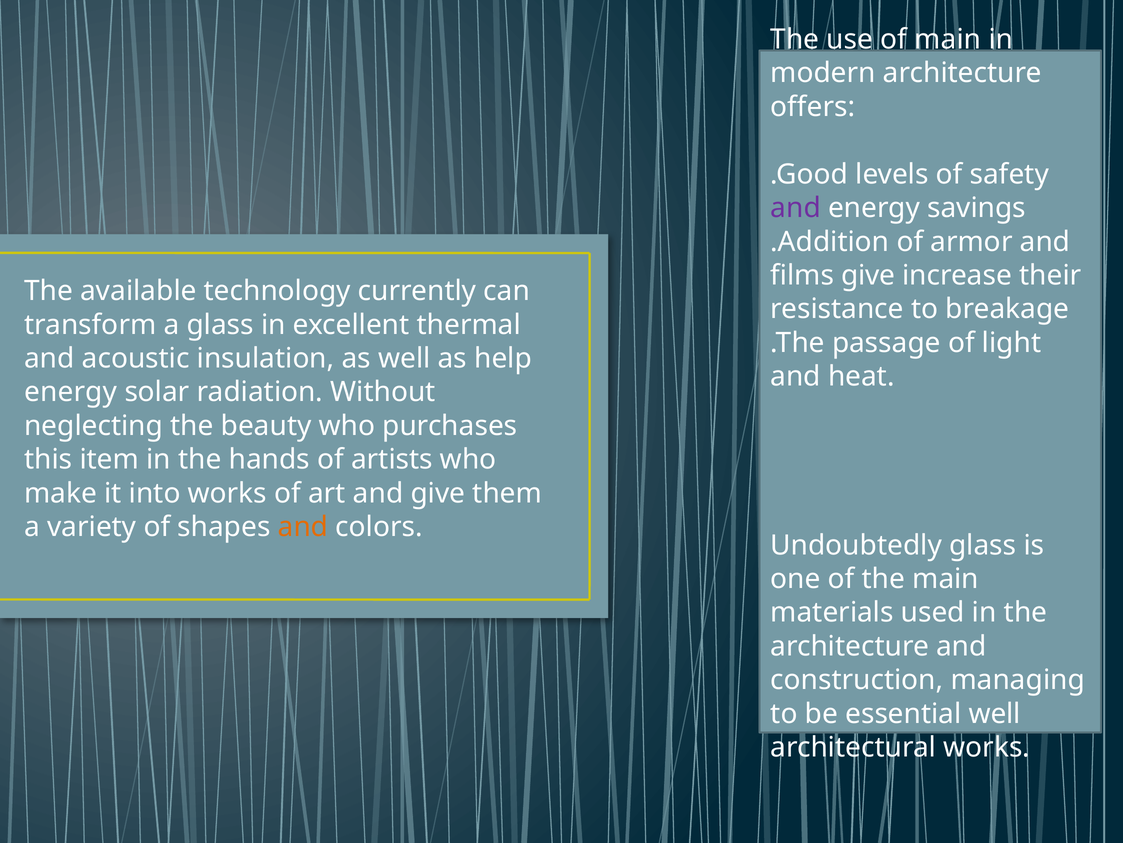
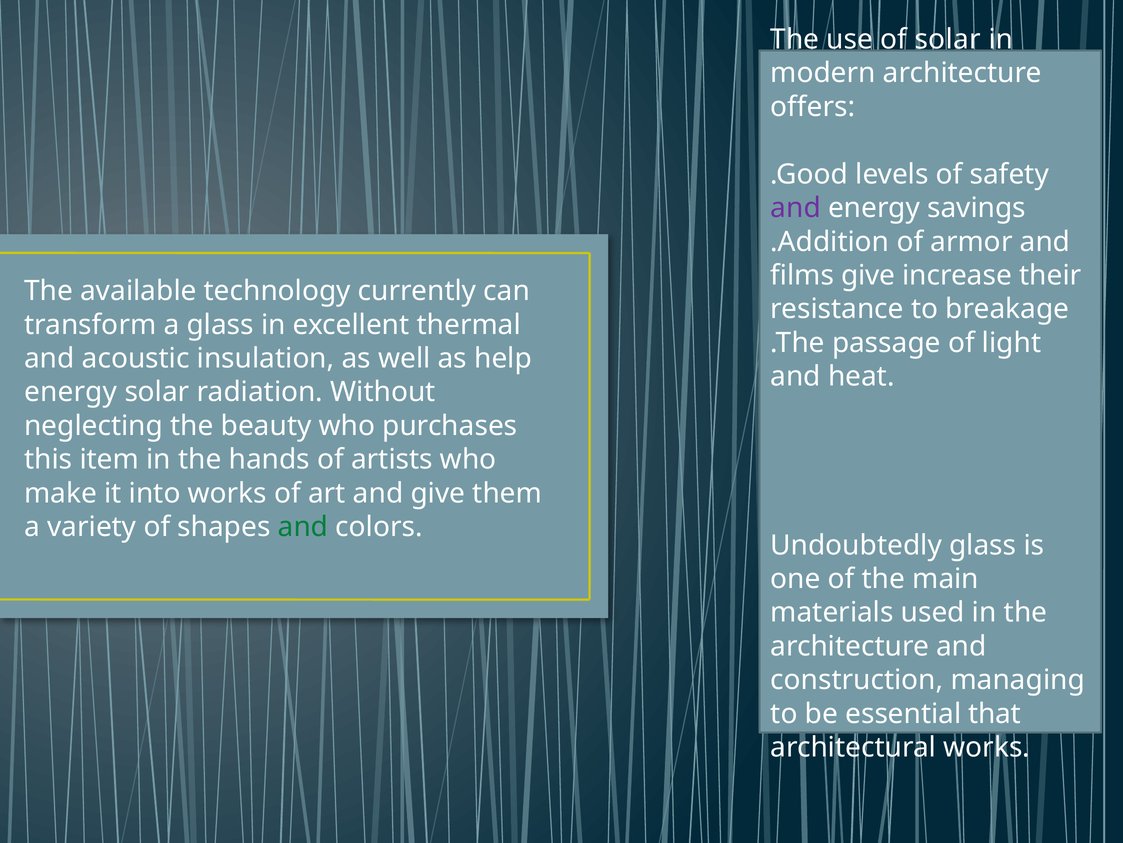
of main: main -> solar
and at (303, 527) colour: orange -> green
essential well: well -> that
